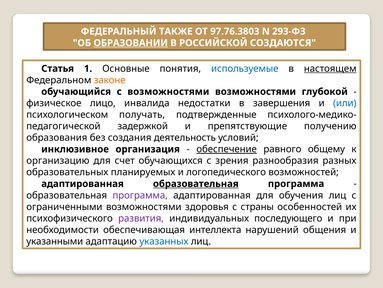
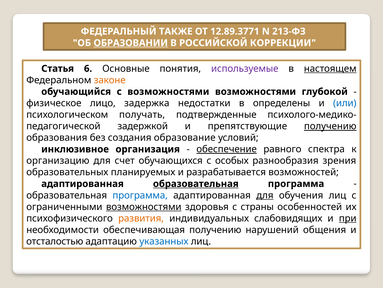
97.76.3803: 97.76.3803 -> 12.89.3771
293-ФЗ: 293-ФЗ -> 213-ФЗ
СОЗДАЮТСЯ: СОЗДАЮТСЯ -> КОРРЕКЦИИ
1: 1 -> 6
используемые colour: blue -> purple
инвалида: инвалида -> задержка
завершения: завершения -> определены
получению at (330, 126) underline: none -> present
деятельность: деятельность -> образование
общему: общему -> спектра
зрения: зрения -> особых
разных: разных -> зрения
логопедического: логопедического -> разрабатывается
программа at (140, 195) colour: purple -> blue
для at (265, 195) underline: none -> present
возможностями at (144, 206) underline: none -> present
развития colour: purple -> orange
последующего: последующего -> слабовидящих
при underline: none -> present
обеспечивающая интеллекта: интеллекта -> получению
указанными: указанными -> отсталостью
